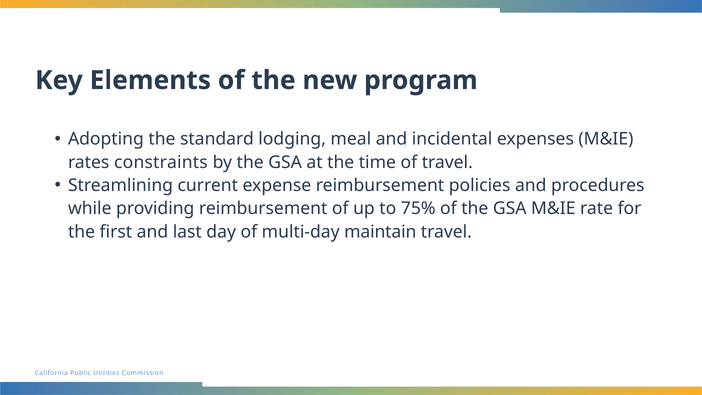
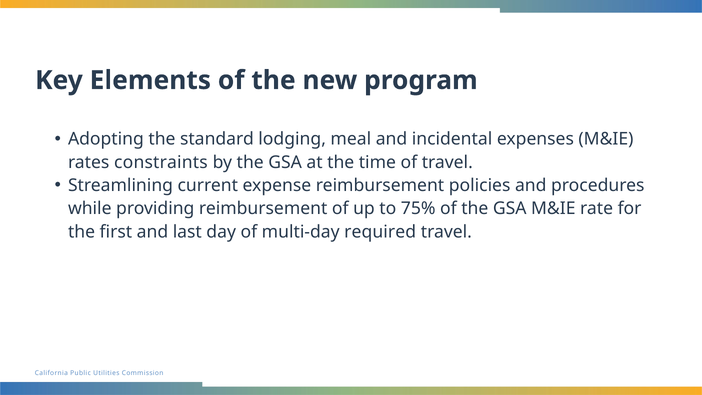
maintain: maintain -> required
